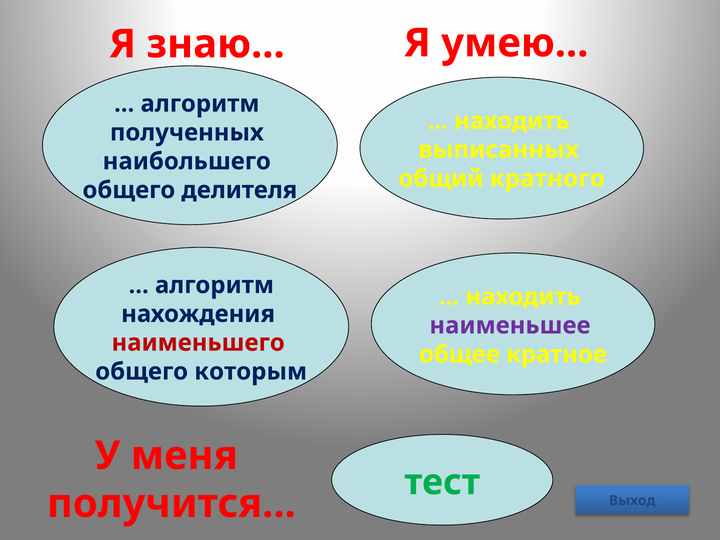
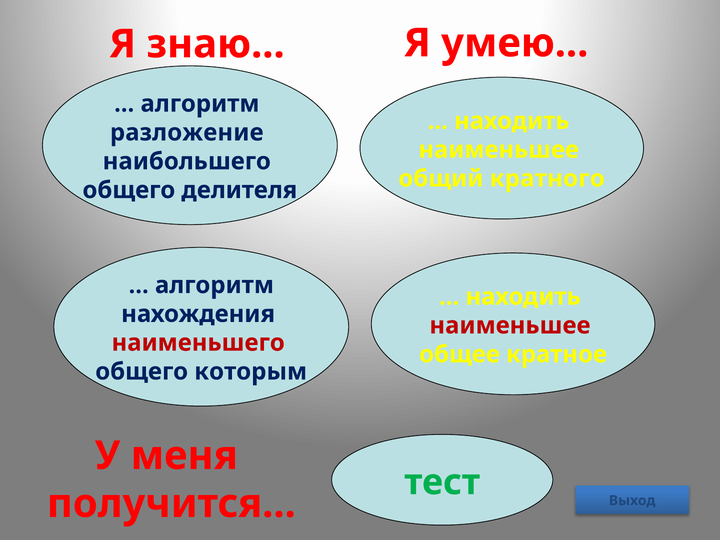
полученных: полученных -> разложение
выписанных at (499, 150): выписанных -> наименьшее
наименьшее at (510, 326) colour: purple -> red
